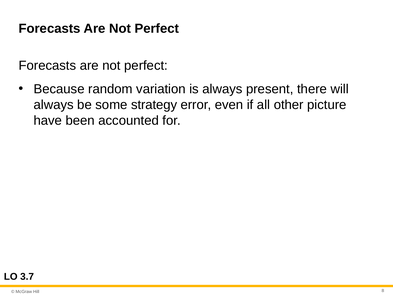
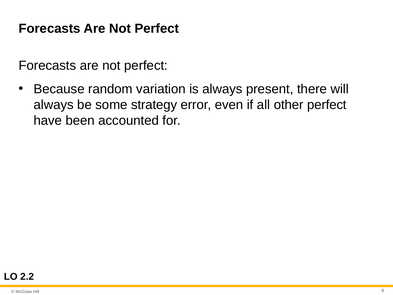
other picture: picture -> perfect
3.7: 3.7 -> 2.2
